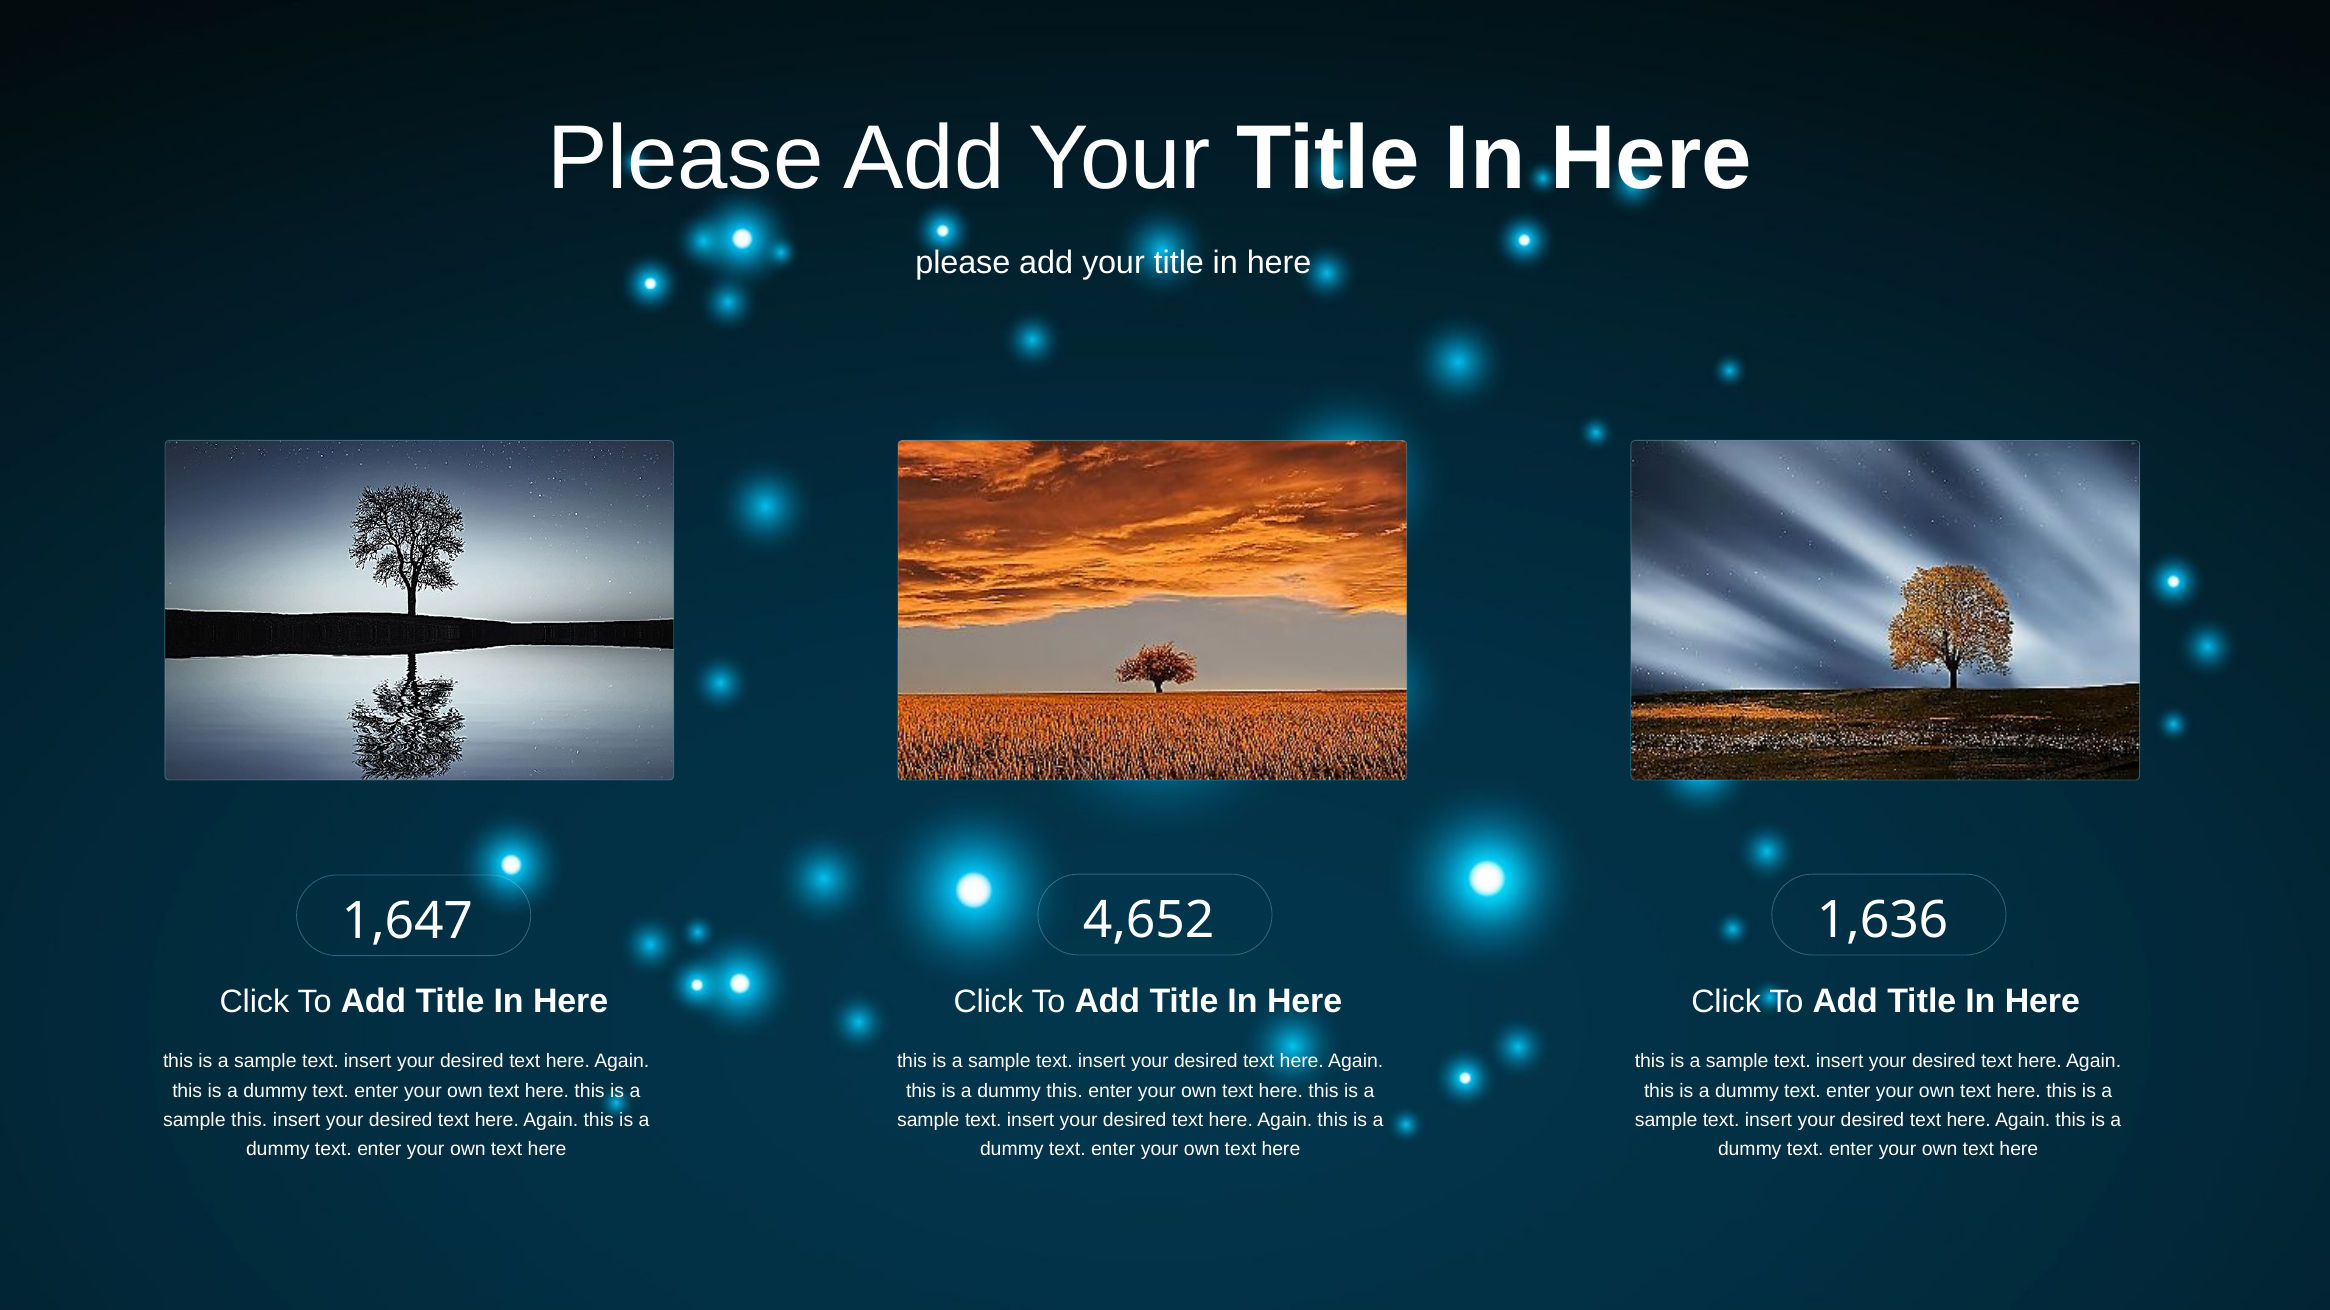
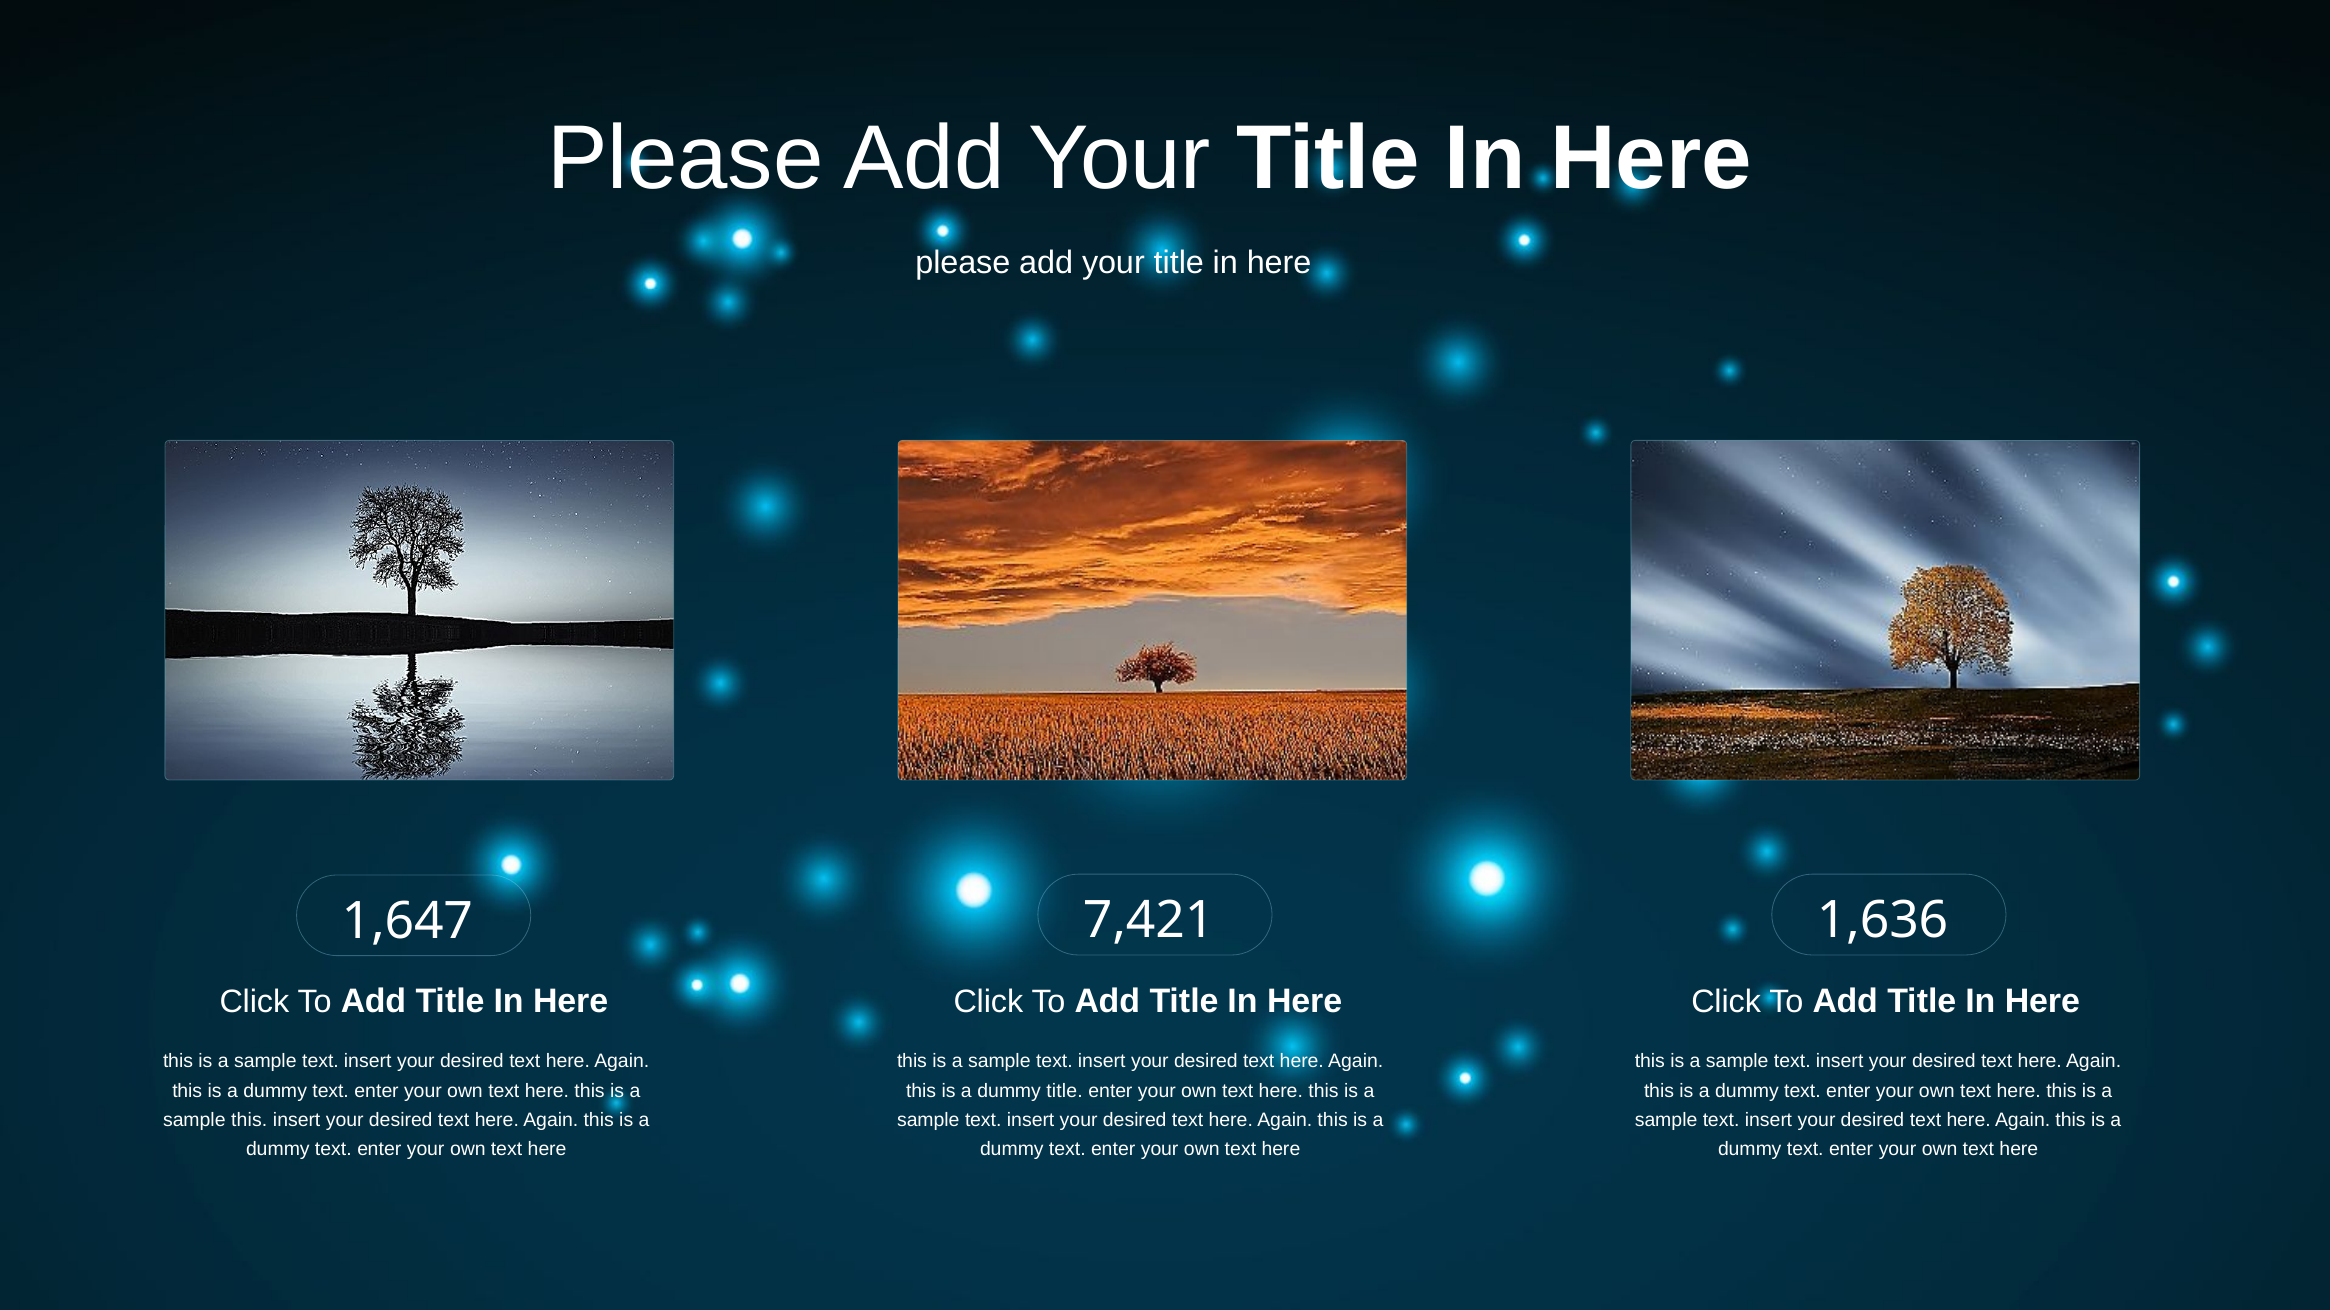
4,652: 4,652 -> 7,421
dummy this: this -> title
